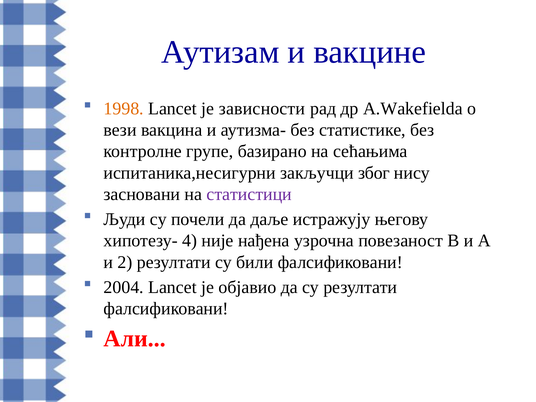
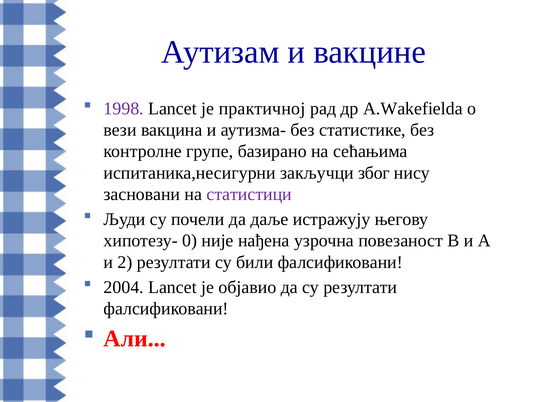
1998 colour: orange -> purple
зависности: зависности -> практичној
4: 4 -> 0
